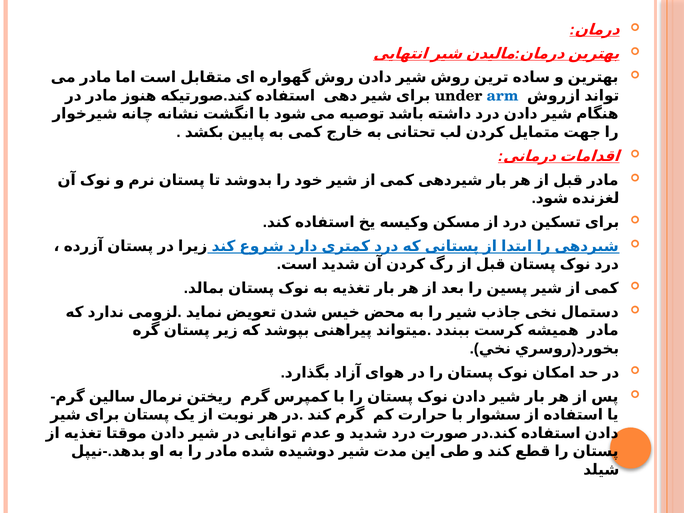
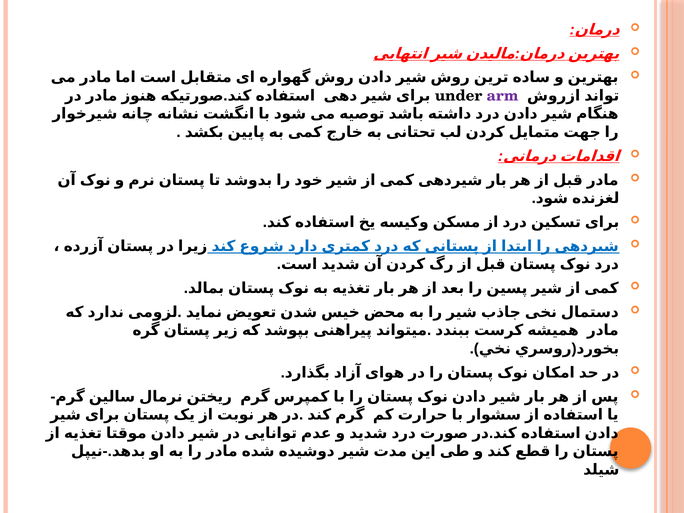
arm colour: blue -> purple
